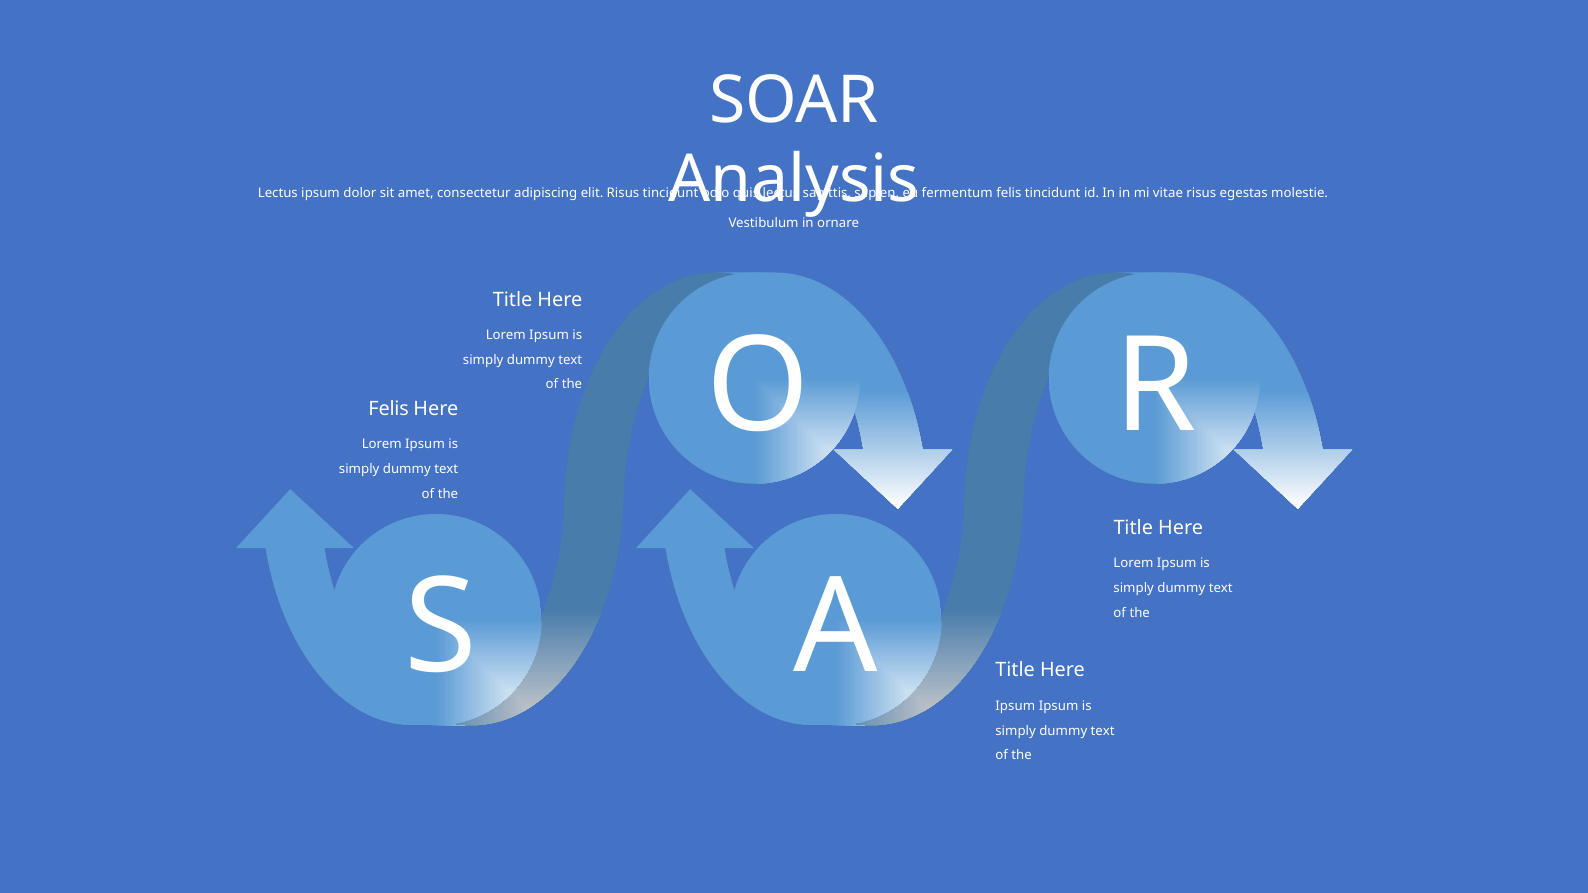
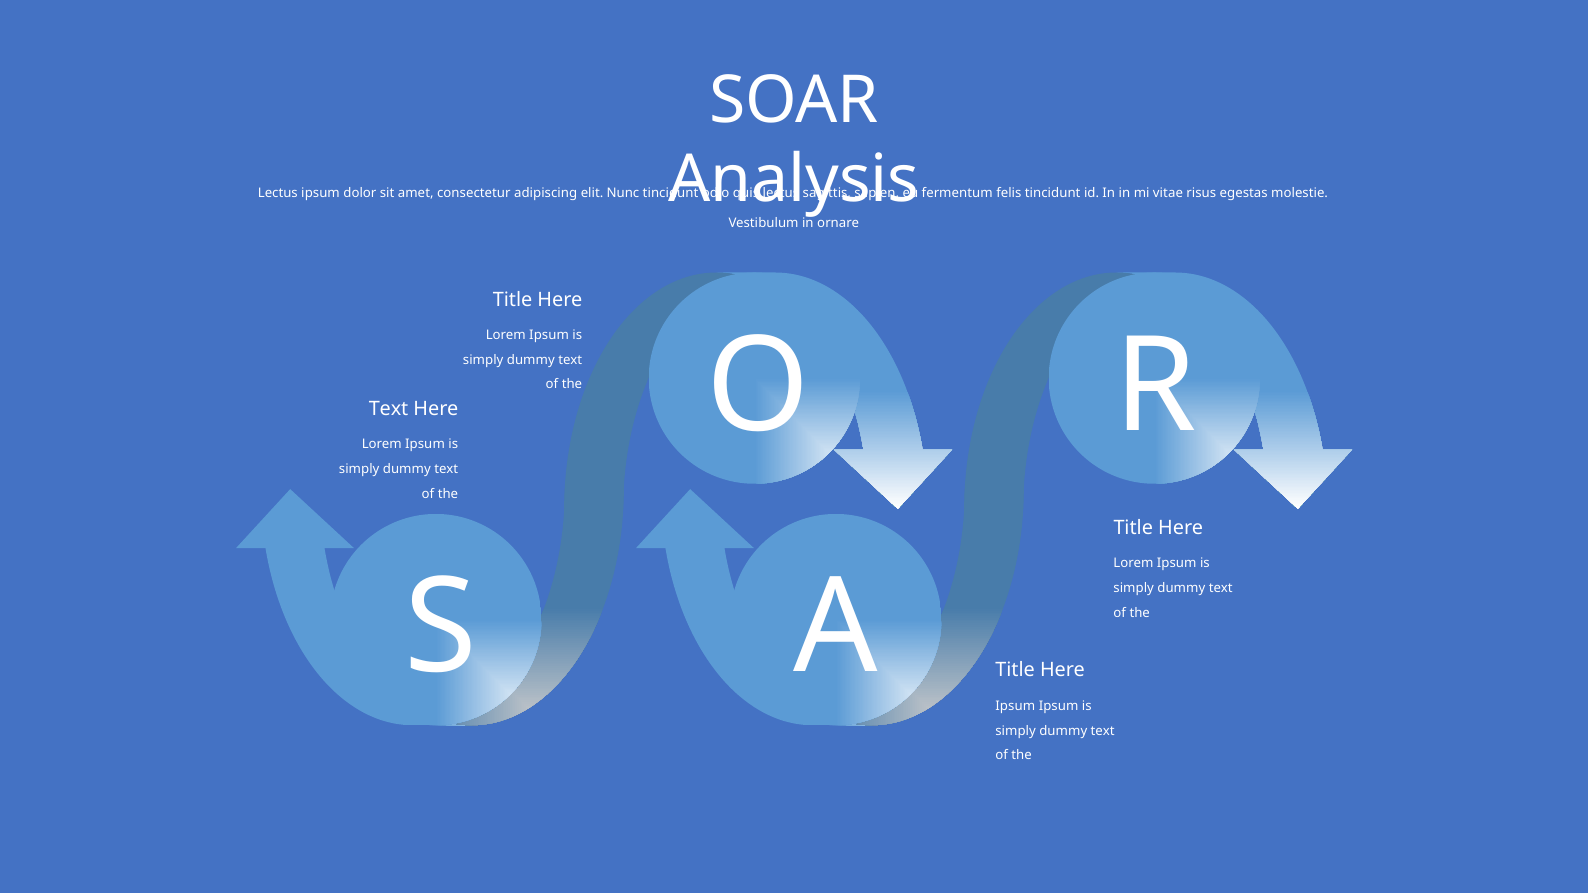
elit Risus: Risus -> Nunc
Felis at (389, 409): Felis -> Text
